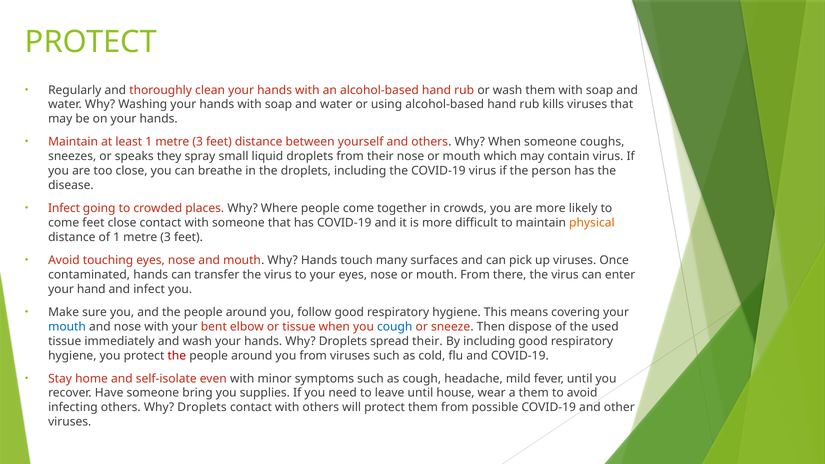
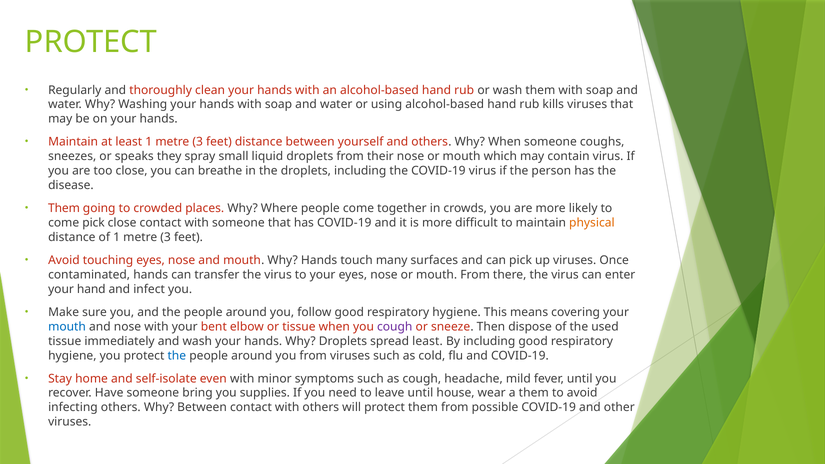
Infect at (64, 208): Infect -> Them
come feet: feet -> pick
cough at (395, 327) colour: blue -> purple
spread their: their -> least
the at (177, 356) colour: red -> blue
others Why Droplets: Droplets -> Between
